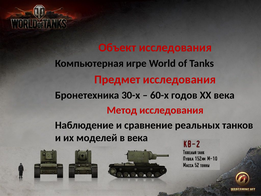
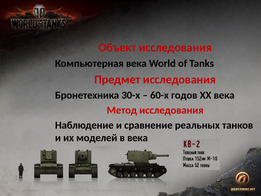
Компьютерная игре: игре -> века
